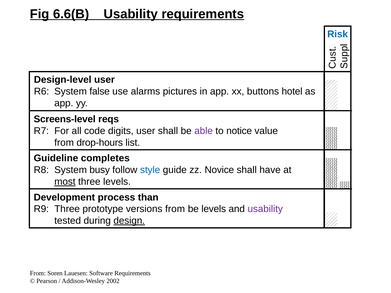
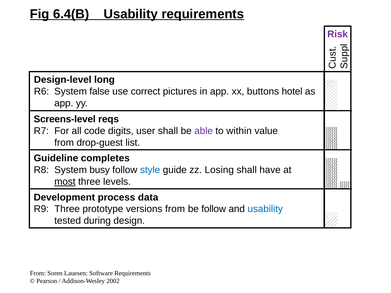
6.6(B: 6.6(B -> 6.4(B
Risk colour: blue -> purple
Design-level user: user -> long
alarms: alarms -> correct
notice: notice -> within
drop-hours: drop-hours -> drop-guest
Novice: Novice -> Losing
than: than -> data
be levels: levels -> follow
usability at (265, 209) colour: purple -> blue
design underline: present -> none
